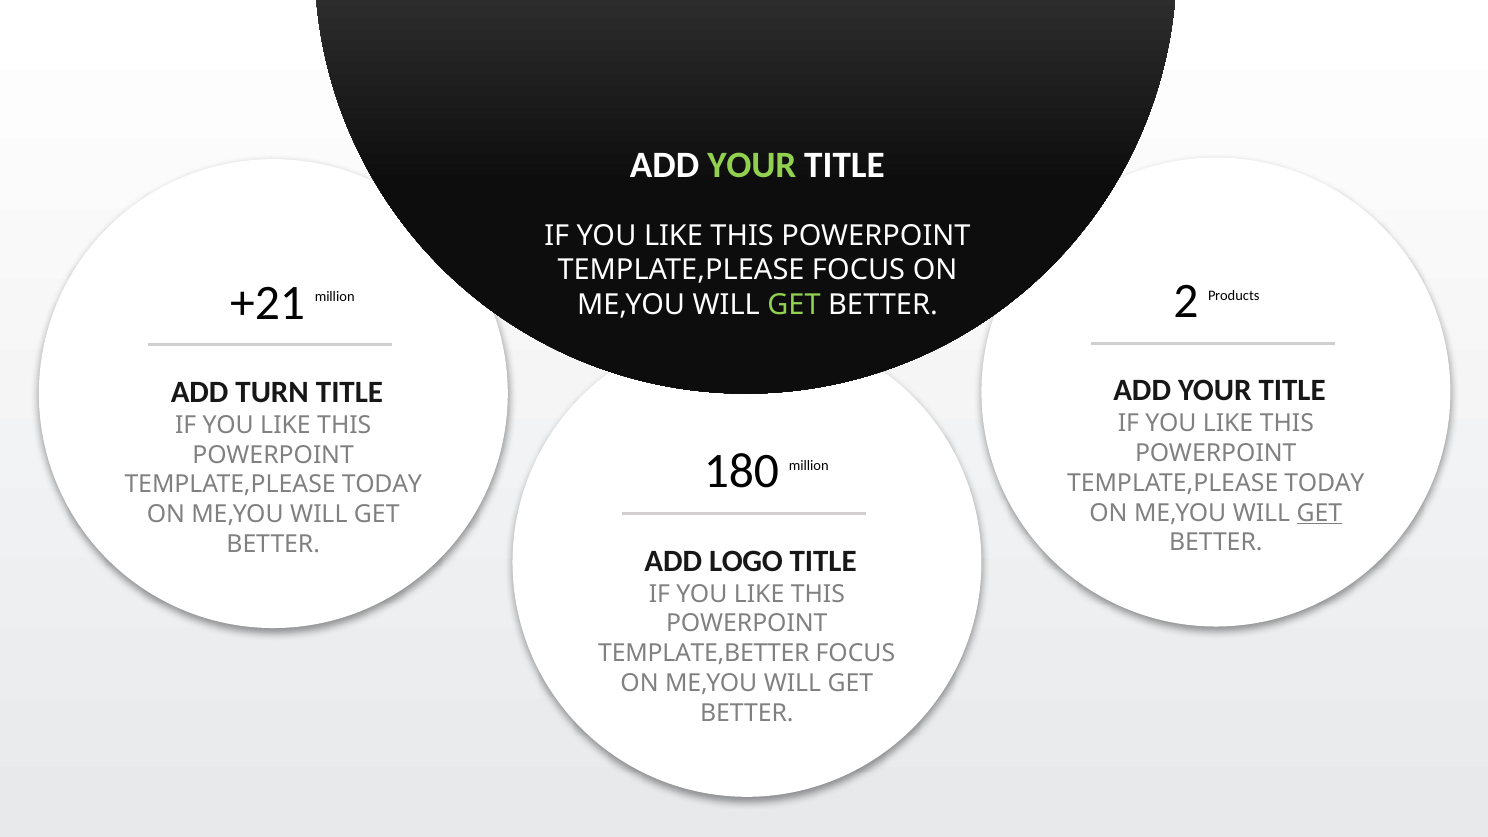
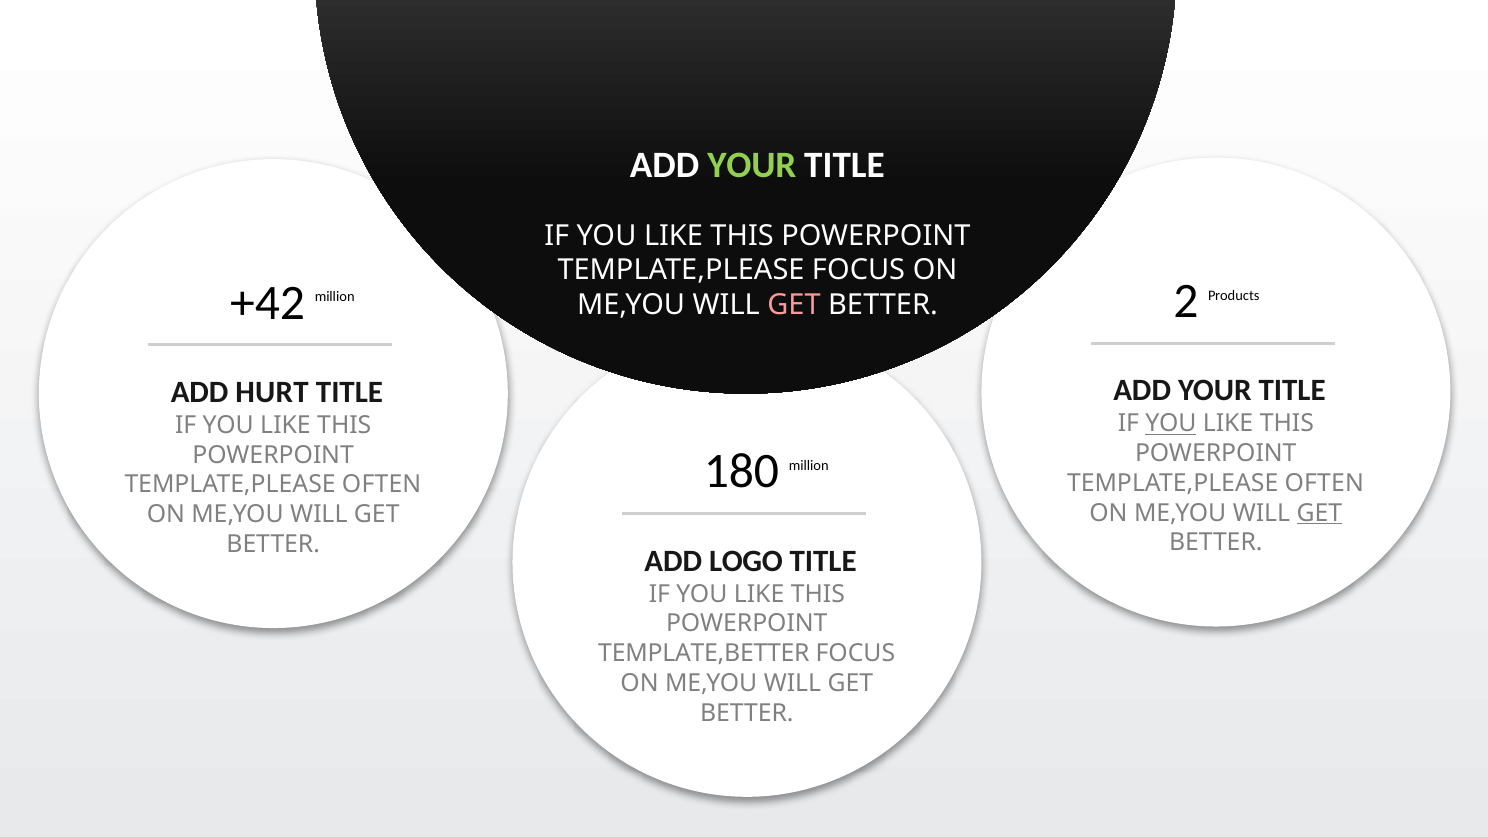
+21: +21 -> +42
GET at (794, 305) colour: light green -> pink
TURN: TURN -> HURT
YOU at (1171, 424) underline: none -> present
TODAY at (1324, 483): TODAY -> OFTEN
TODAY at (382, 485): TODAY -> OFTEN
